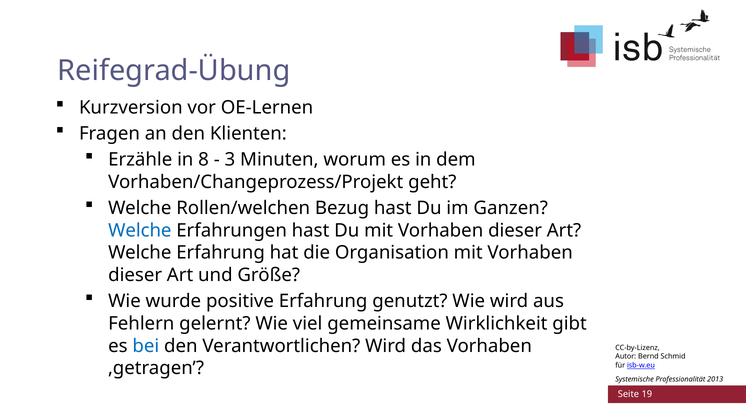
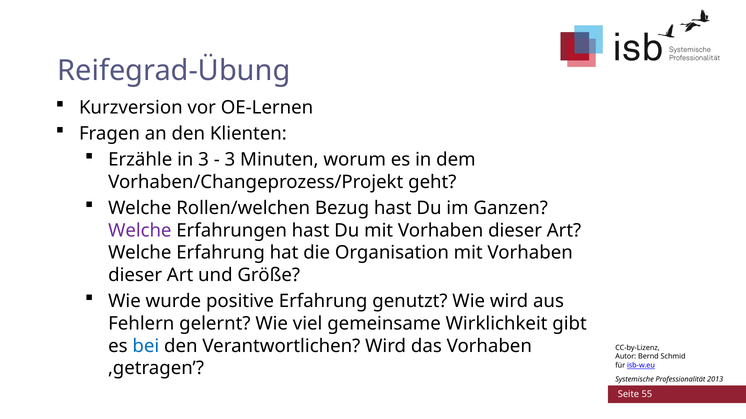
in 8: 8 -> 3
Welche at (140, 231) colour: blue -> purple
19: 19 -> 55
